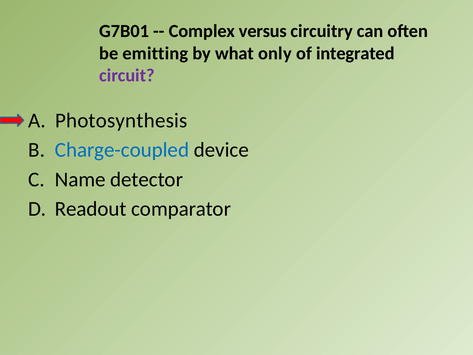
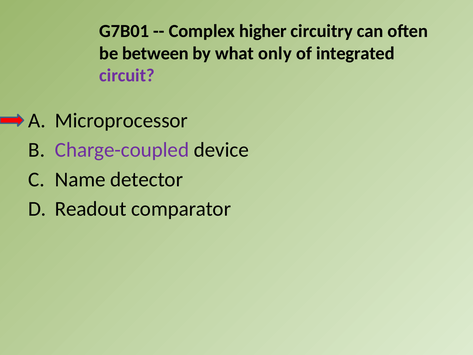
versus: versus -> higher
emitting: emitting -> between
Photosynthesis: Photosynthesis -> Microprocessor
Charge-coupled colour: blue -> purple
